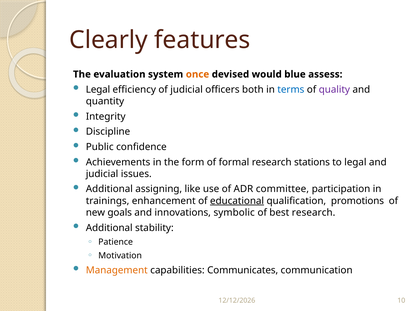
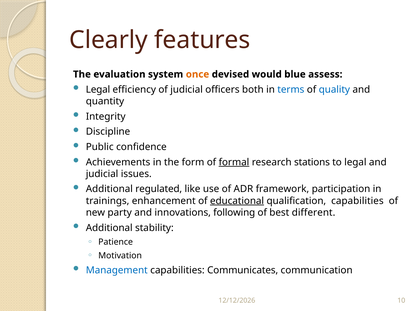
quality colour: purple -> blue
formal underline: none -> present
assigning: assigning -> regulated
committee: committee -> framework
qualification promotions: promotions -> capabilities
goals: goals -> party
symbolic: symbolic -> following
best research: research -> different
Management colour: orange -> blue
